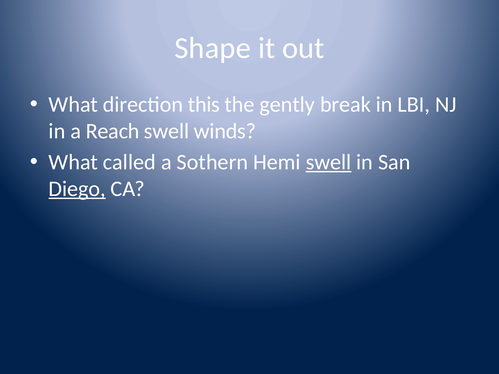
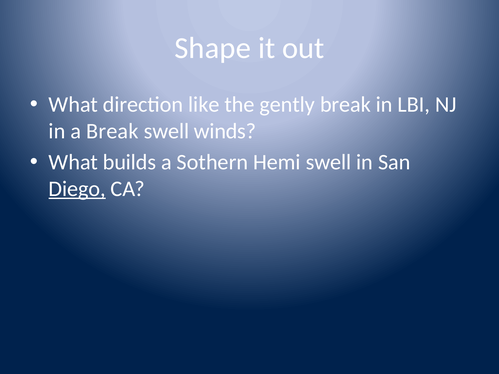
this: this -> like
a Reach: Reach -> Break
called: called -> builds
swell at (329, 162) underline: present -> none
